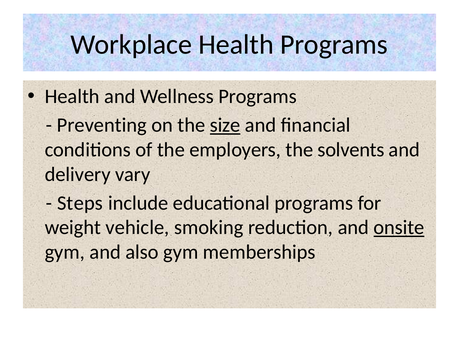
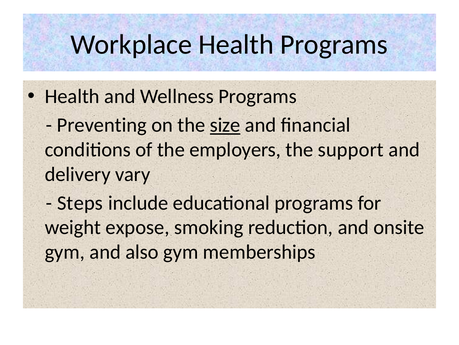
solvents: solvents -> support
vehicle: vehicle -> expose
onsite underline: present -> none
